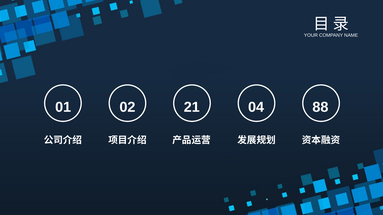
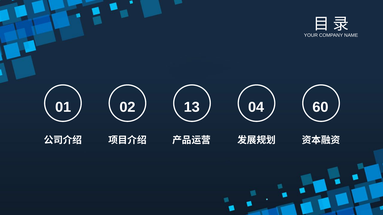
21: 21 -> 13
88: 88 -> 60
